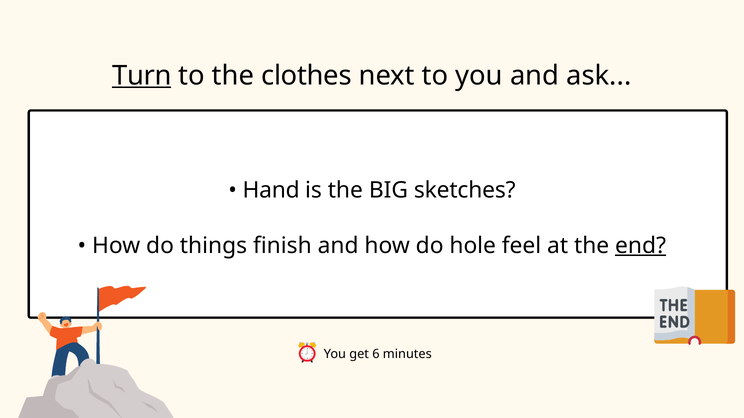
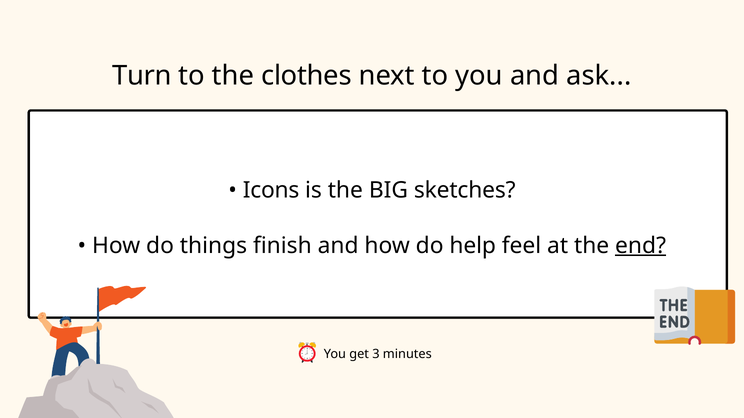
Turn underline: present -> none
Hand: Hand -> Icons
hole: hole -> help
6: 6 -> 3
